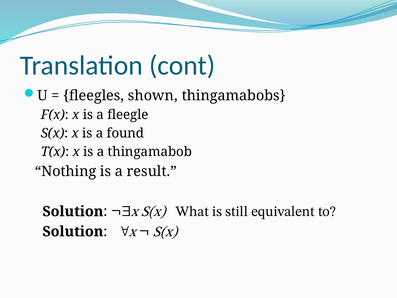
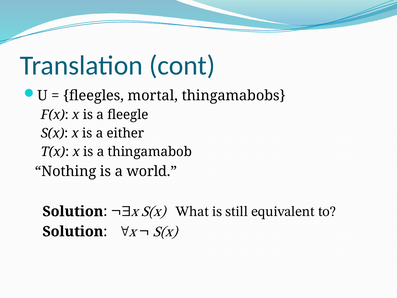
shown: shown -> mortal
found: found -> either
result: result -> world
